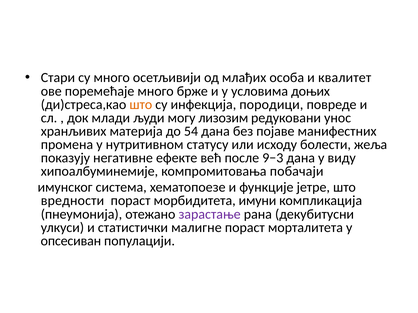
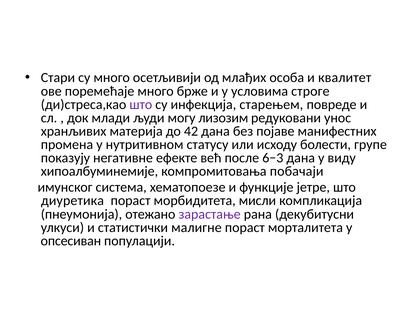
доњих: доњих -> строге
што at (141, 105) colour: orange -> purple
породици: породици -> старењем
54: 54 -> 42
жеља: жеља -> групе
9−3: 9−3 -> 6−3
вредности: вредности -> диуретика
имуни: имуни -> мисли
